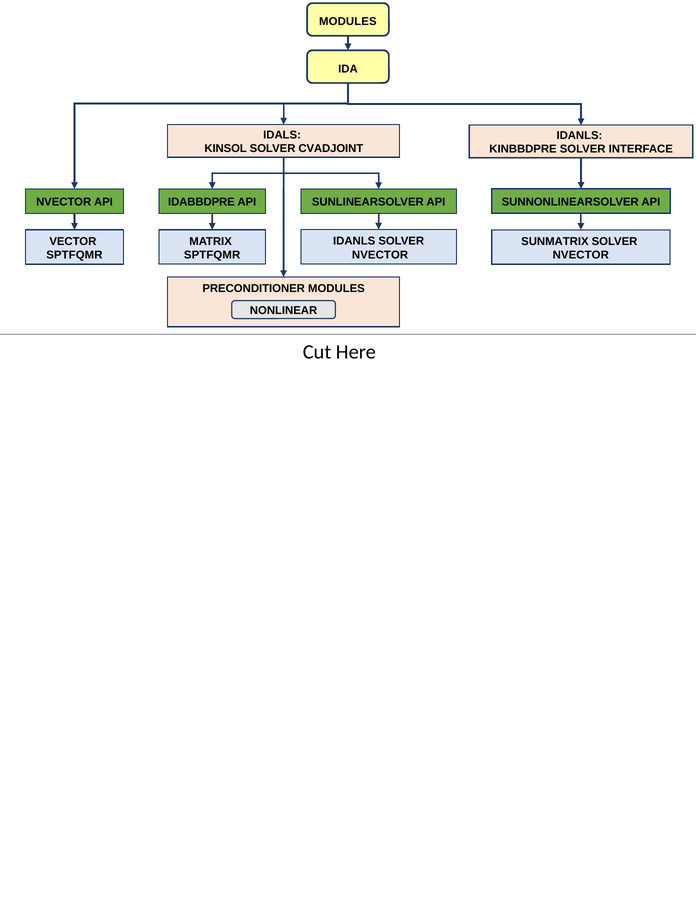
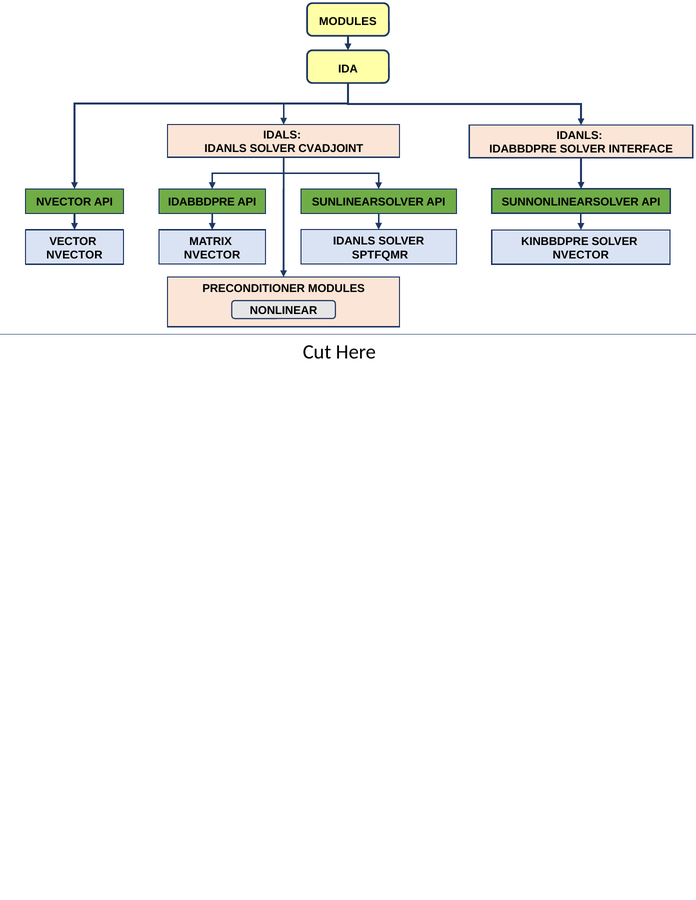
KINSOL at (226, 149): KINSOL -> IDANLS
KINBBDPRE at (523, 149): KINBBDPRE -> IDABBDPRE
SUNMATRIX: SUNMATRIX -> KINBBDPRE
NVECTOR at (380, 255): NVECTOR -> SPTFQMR
SPTFQMR at (212, 255): SPTFQMR -> NVECTOR
SPTFQMR at (74, 255): SPTFQMR -> NVECTOR
